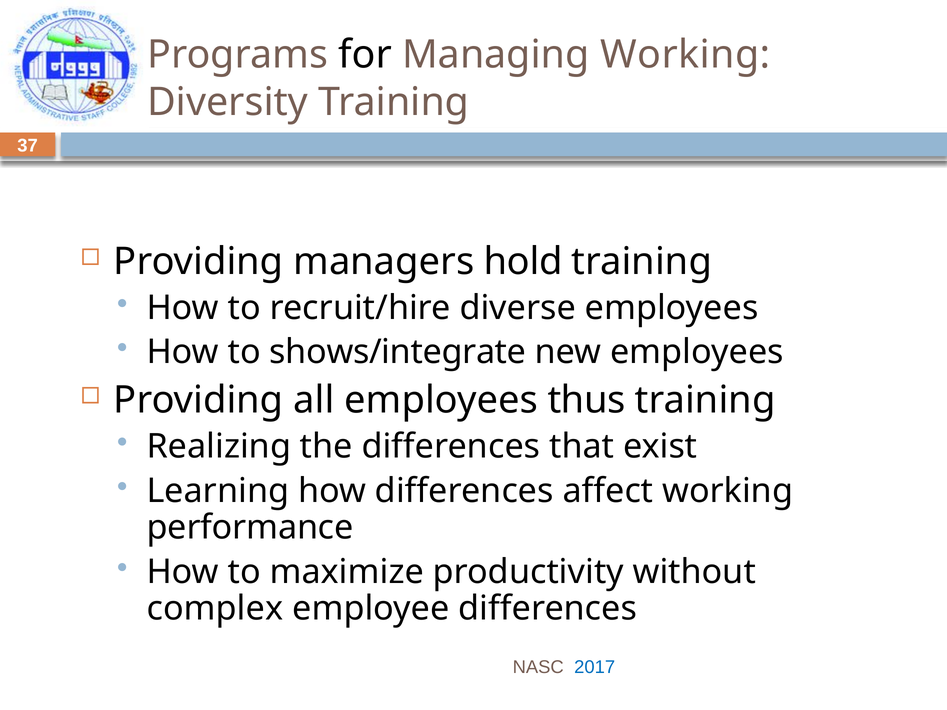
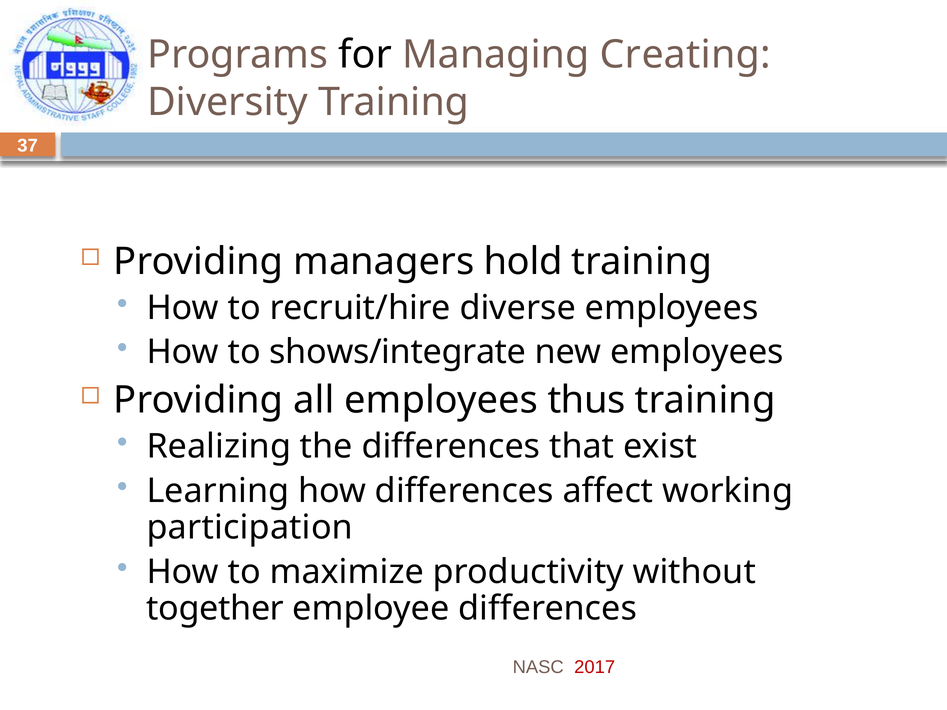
Managing Working: Working -> Creating
performance: performance -> participation
complex: complex -> together
2017 colour: blue -> red
